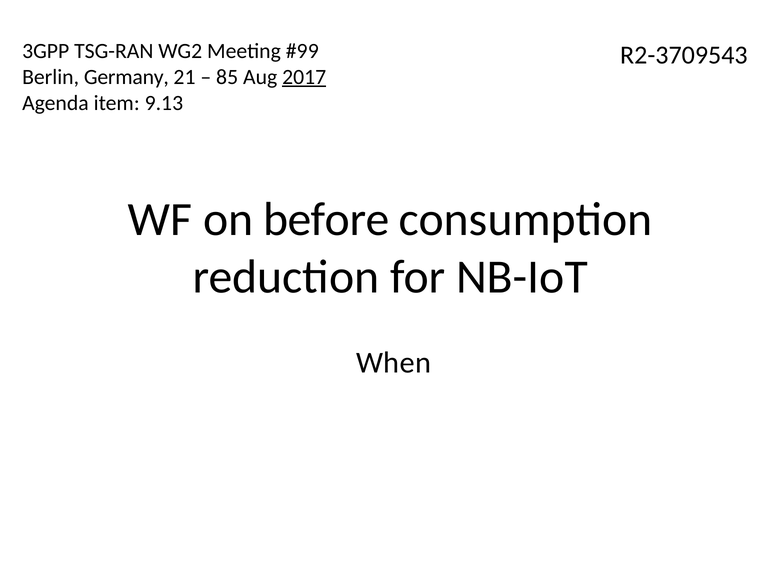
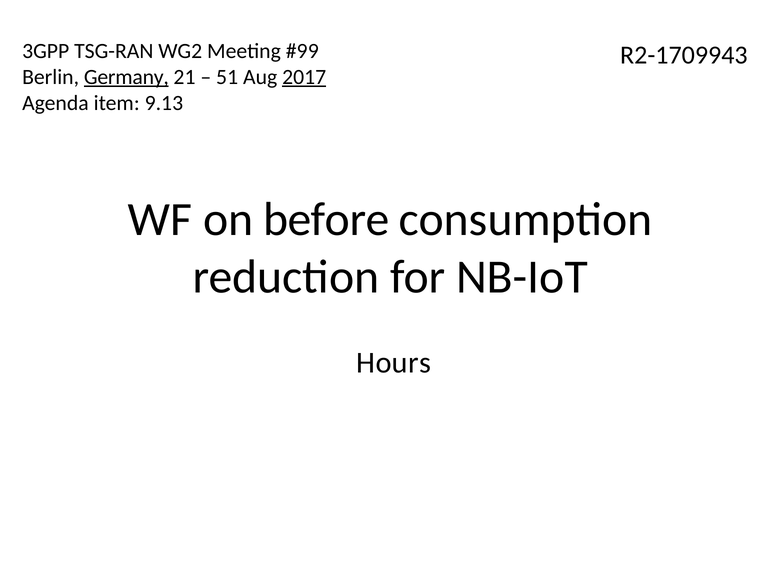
R2-3709543: R2-3709543 -> R2-1709943
Germany underline: none -> present
85: 85 -> 51
When: When -> Hours
